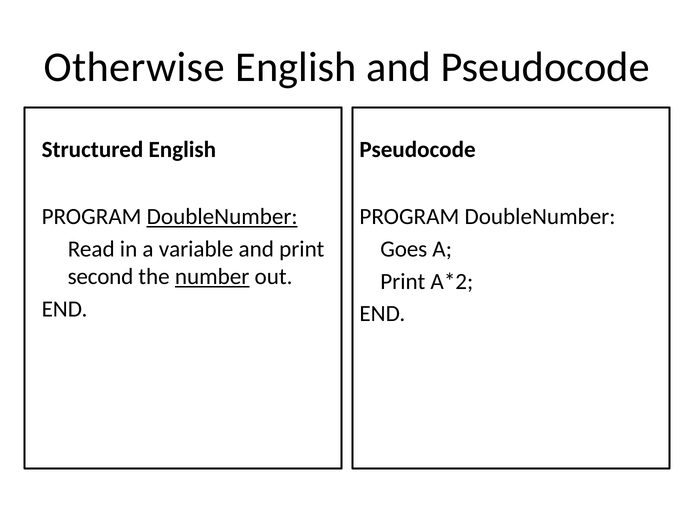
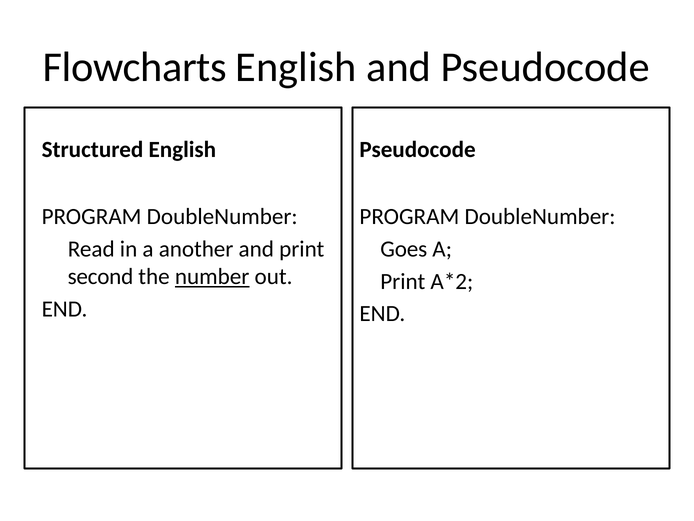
Otherwise: Otherwise -> Flowcharts
DoubleNumber at (222, 216) underline: present -> none
variable: variable -> another
